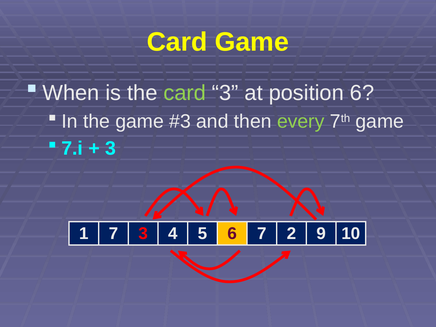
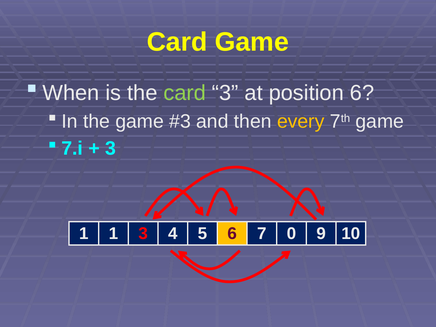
every colour: light green -> yellow
1 7: 7 -> 1
2: 2 -> 0
